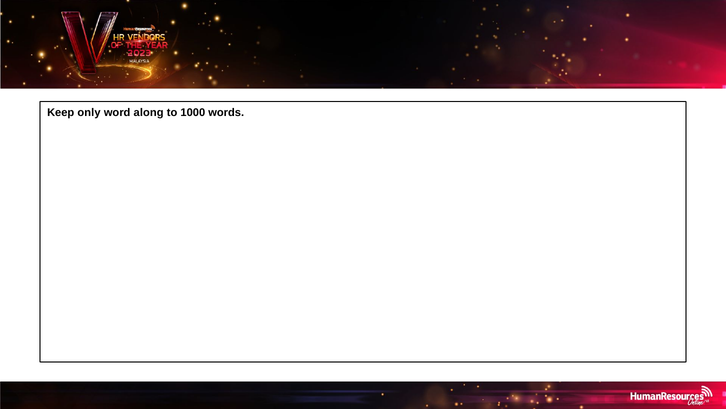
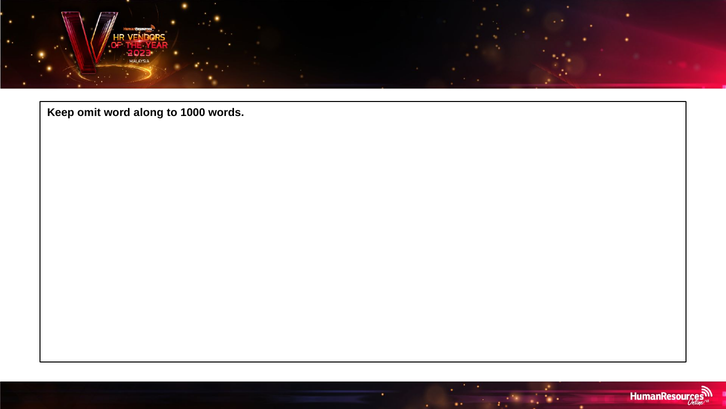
only: only -> omit
